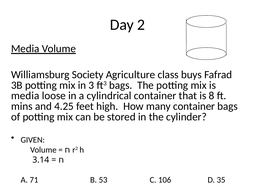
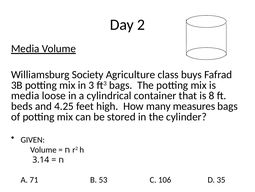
mins: mins -> beds
many container: container -> measures
